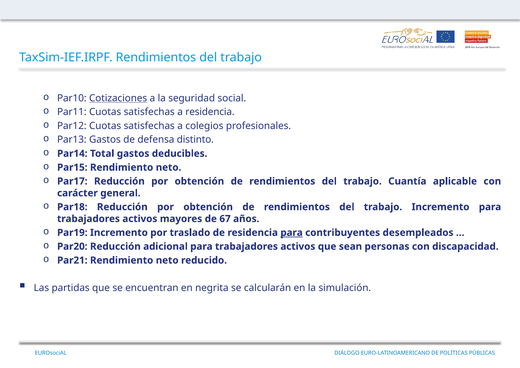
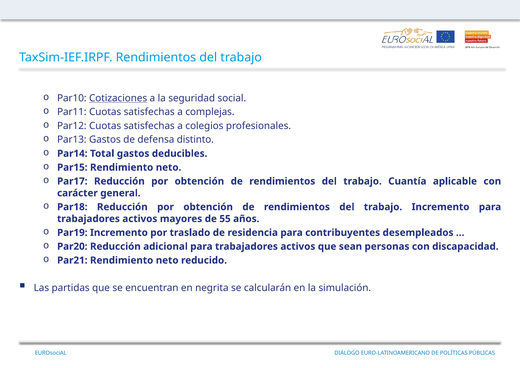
a residencia: residencia -> complejas
67: 67 -> 55
para at (292, 233) underline: present -> none
